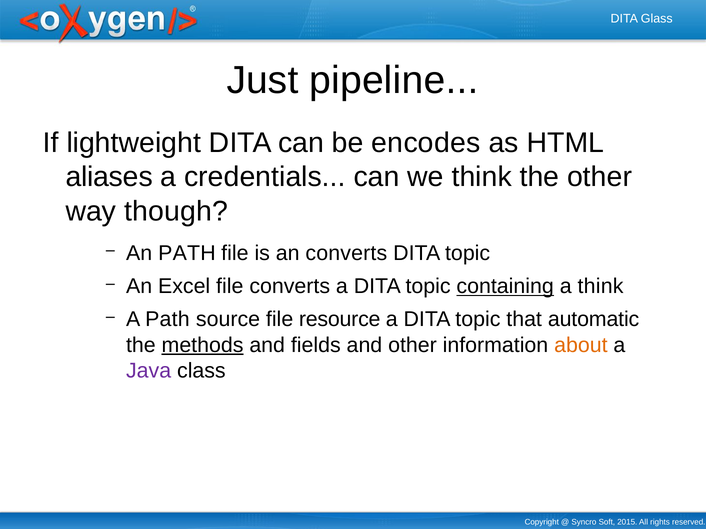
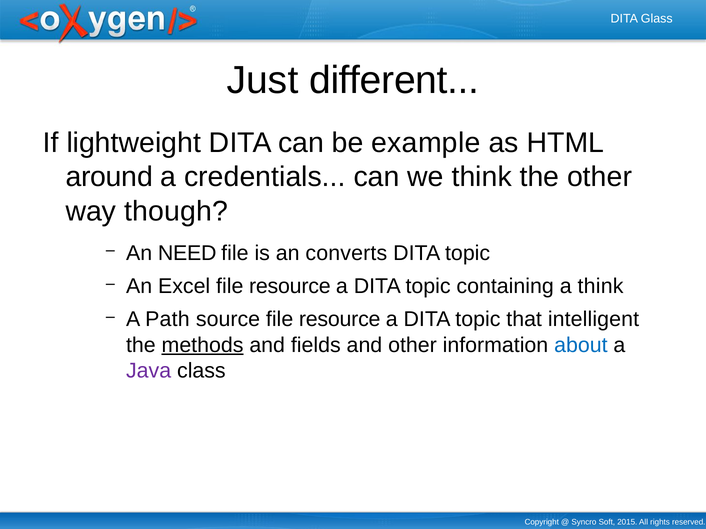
pipeline: pipeline -> different
encodes: encodes -> example
aliases: aliases -> around
An PATH: PATH -> NEED
Excel file converts: converts -> resource
containing underline: present -> none
automatic: automatic -> intelligent
about colour: orange -> blue
